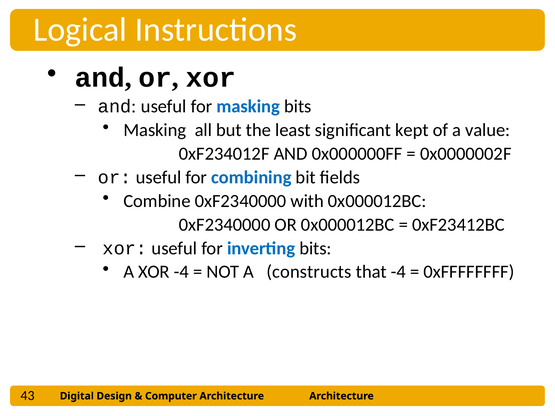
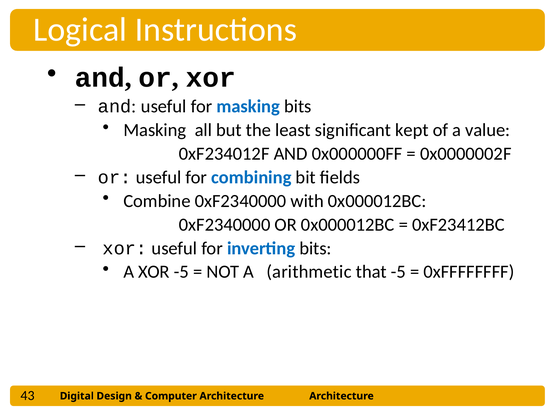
XOR -4: -4 -> -5
constructs: constructs -> arithmetic
that -4: -4 -> -5
